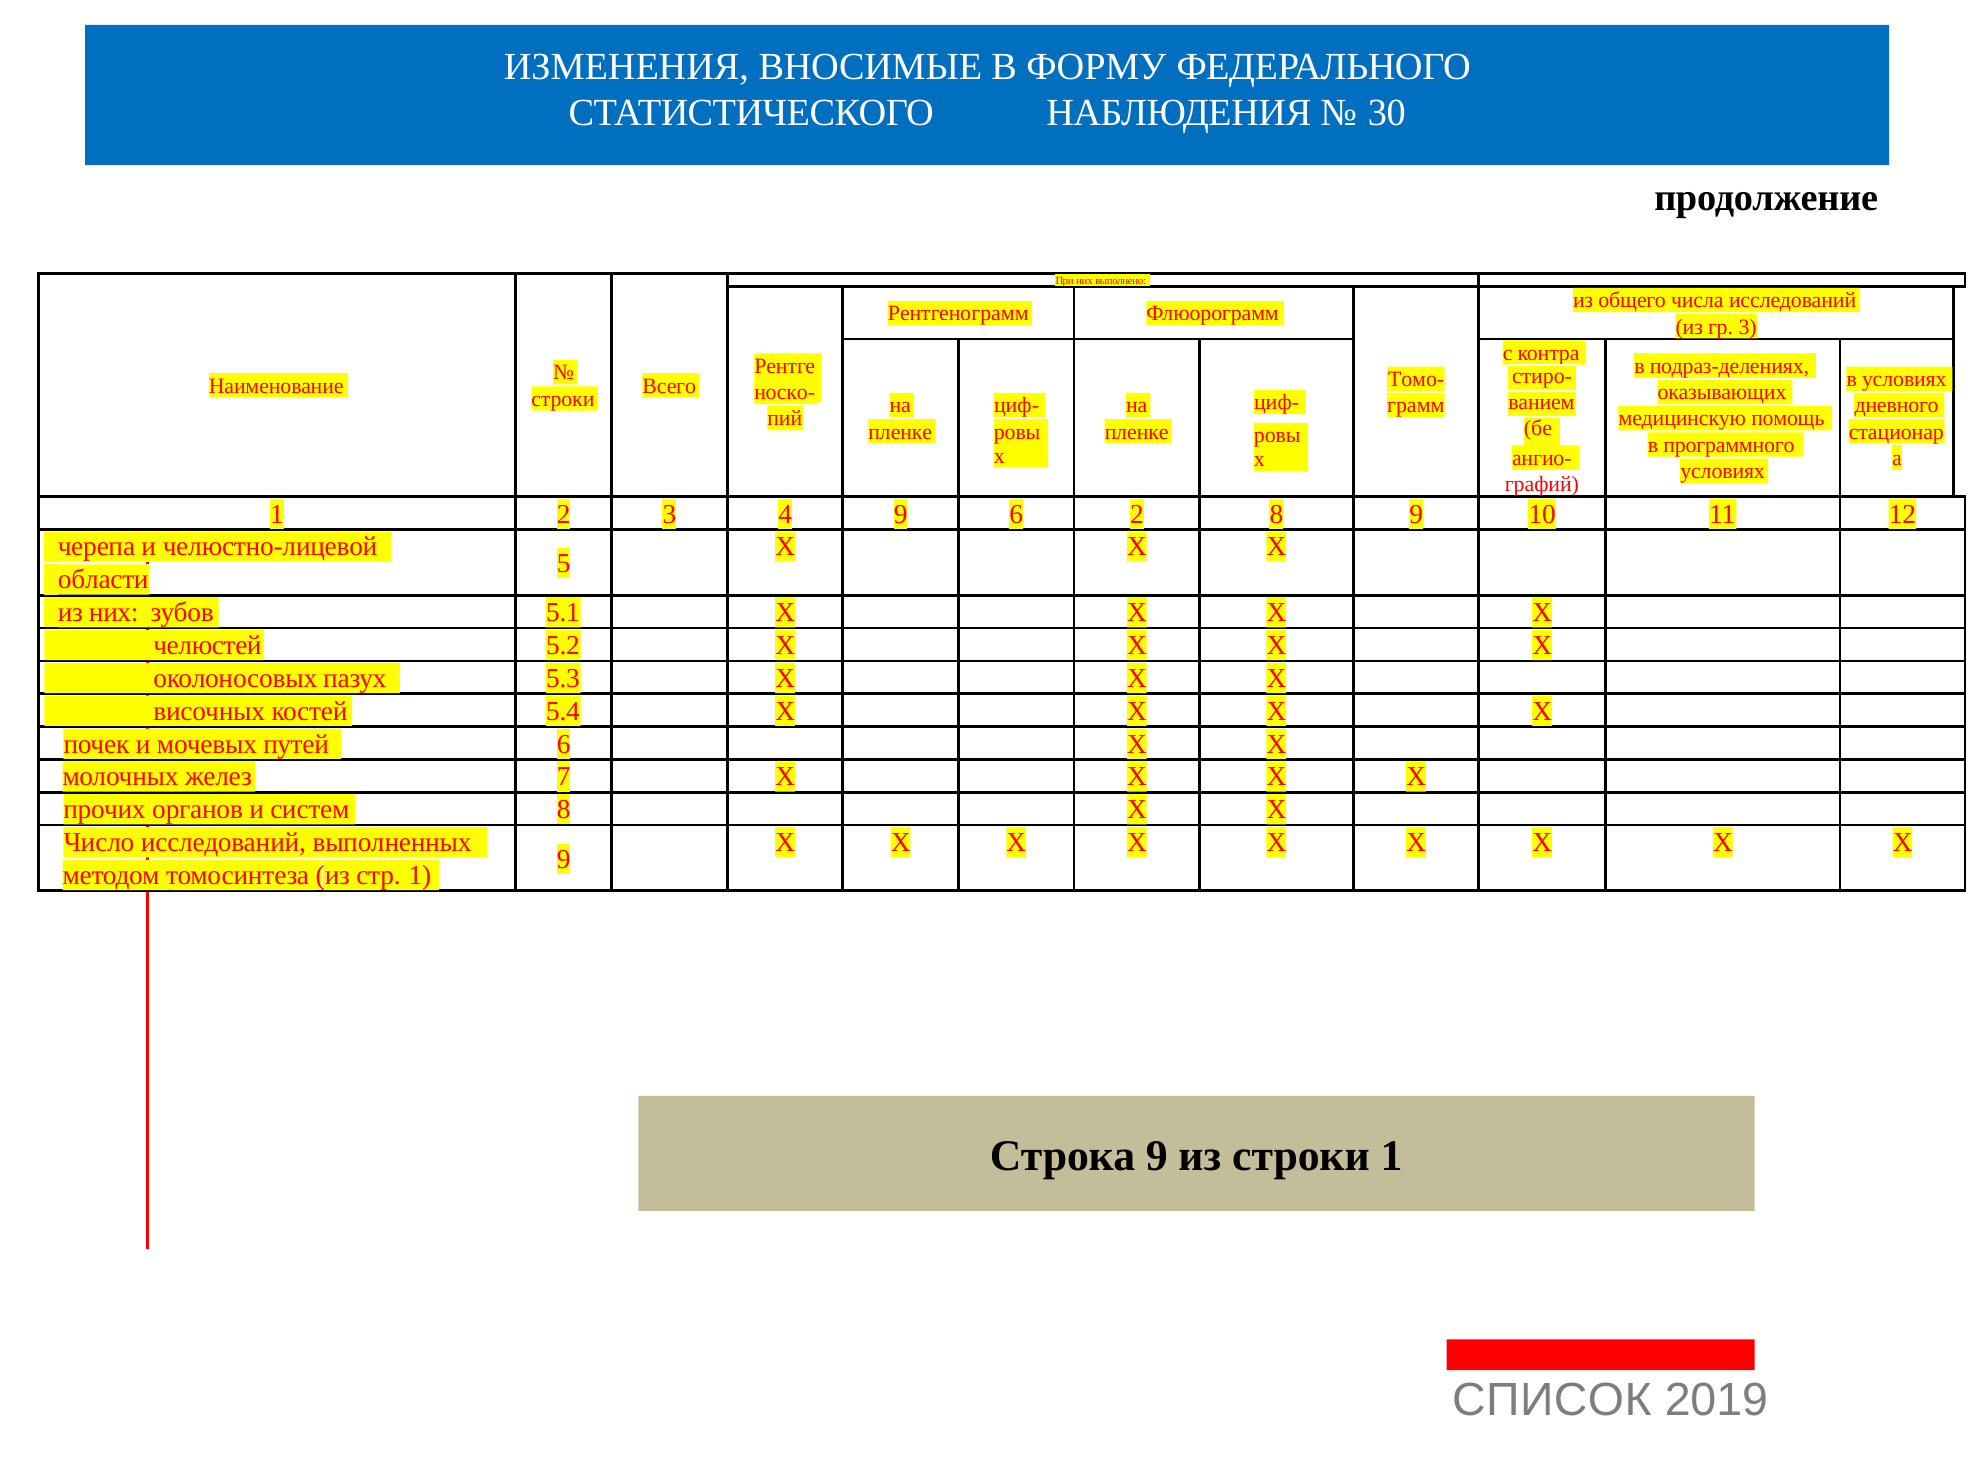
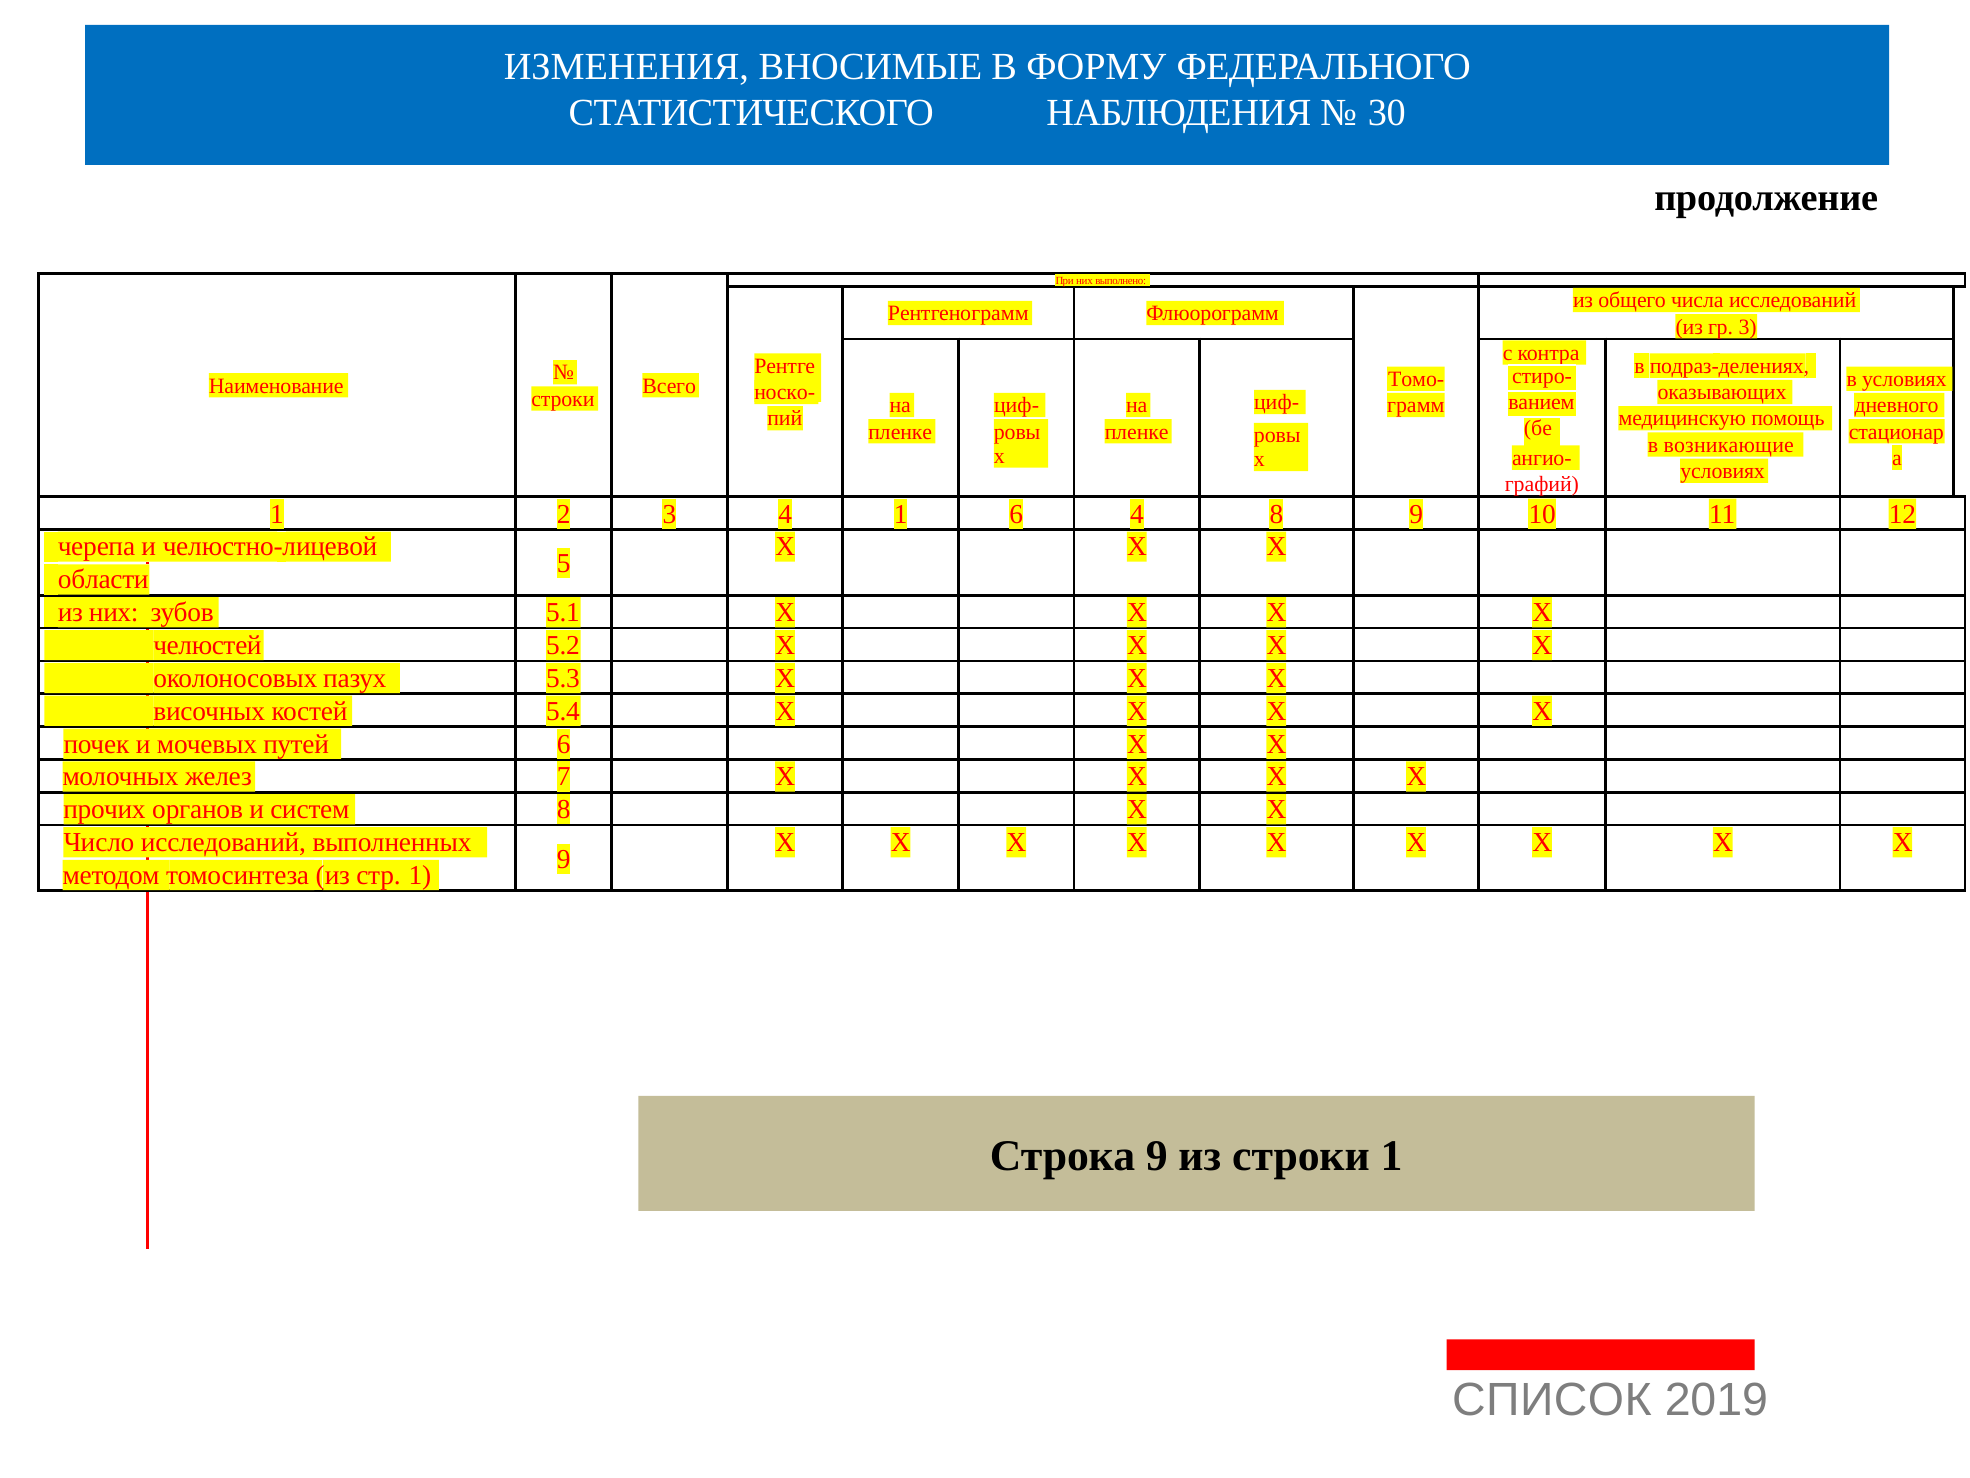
программного: программного -> возникающие
4 9: 9 -> 1
6 2: 2 -> 4
